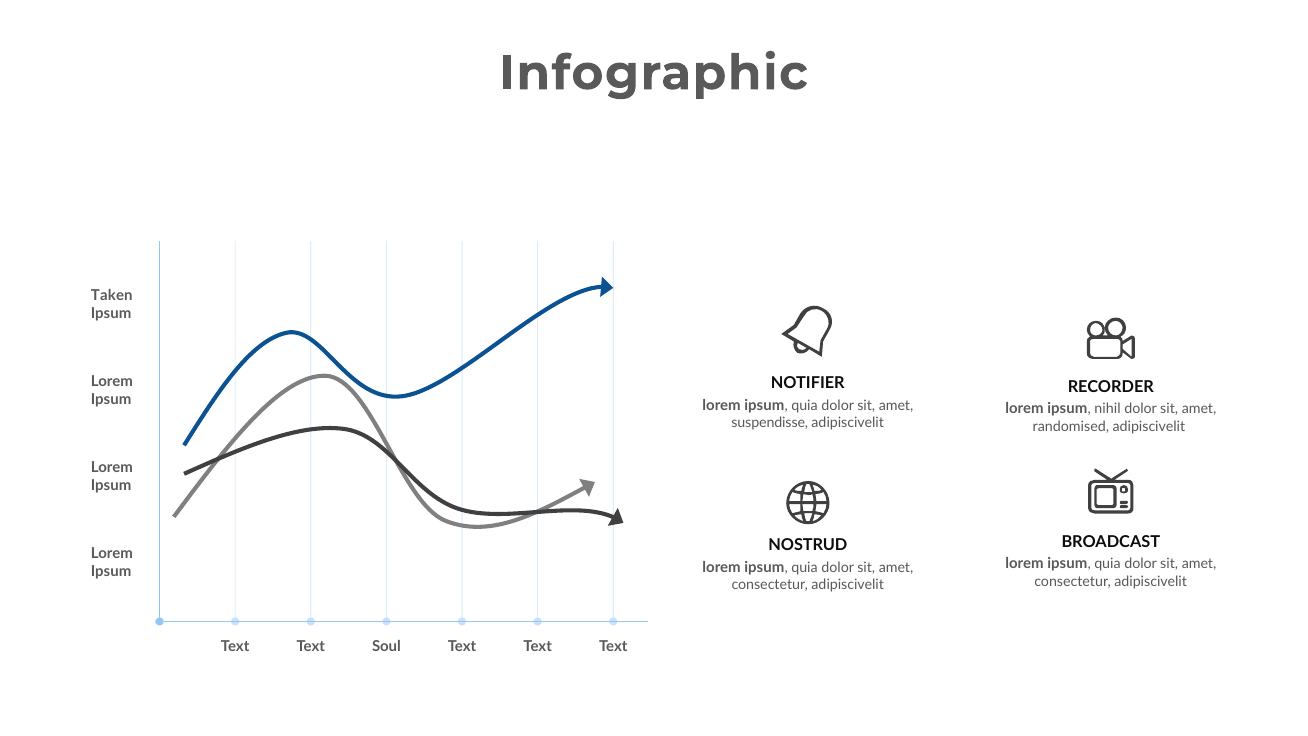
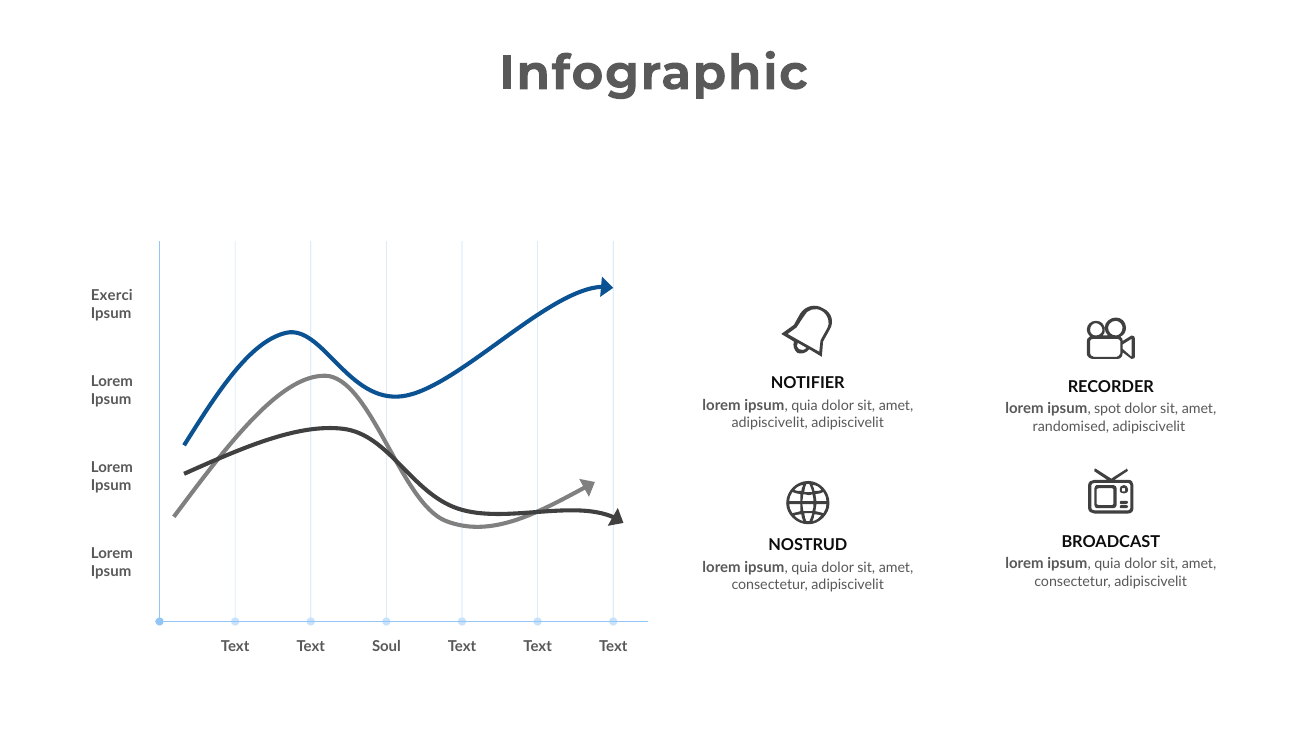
Taken: Taken -> Exerci
nihil: nihil -> spot
suspendisse at (770, 422): suspendisse -> adipiscivelit
